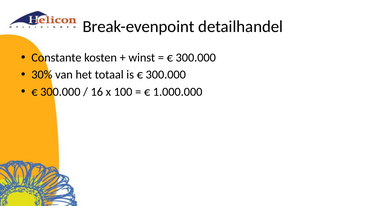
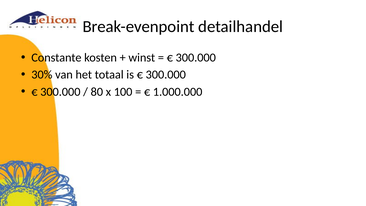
16: 16 -> 80
